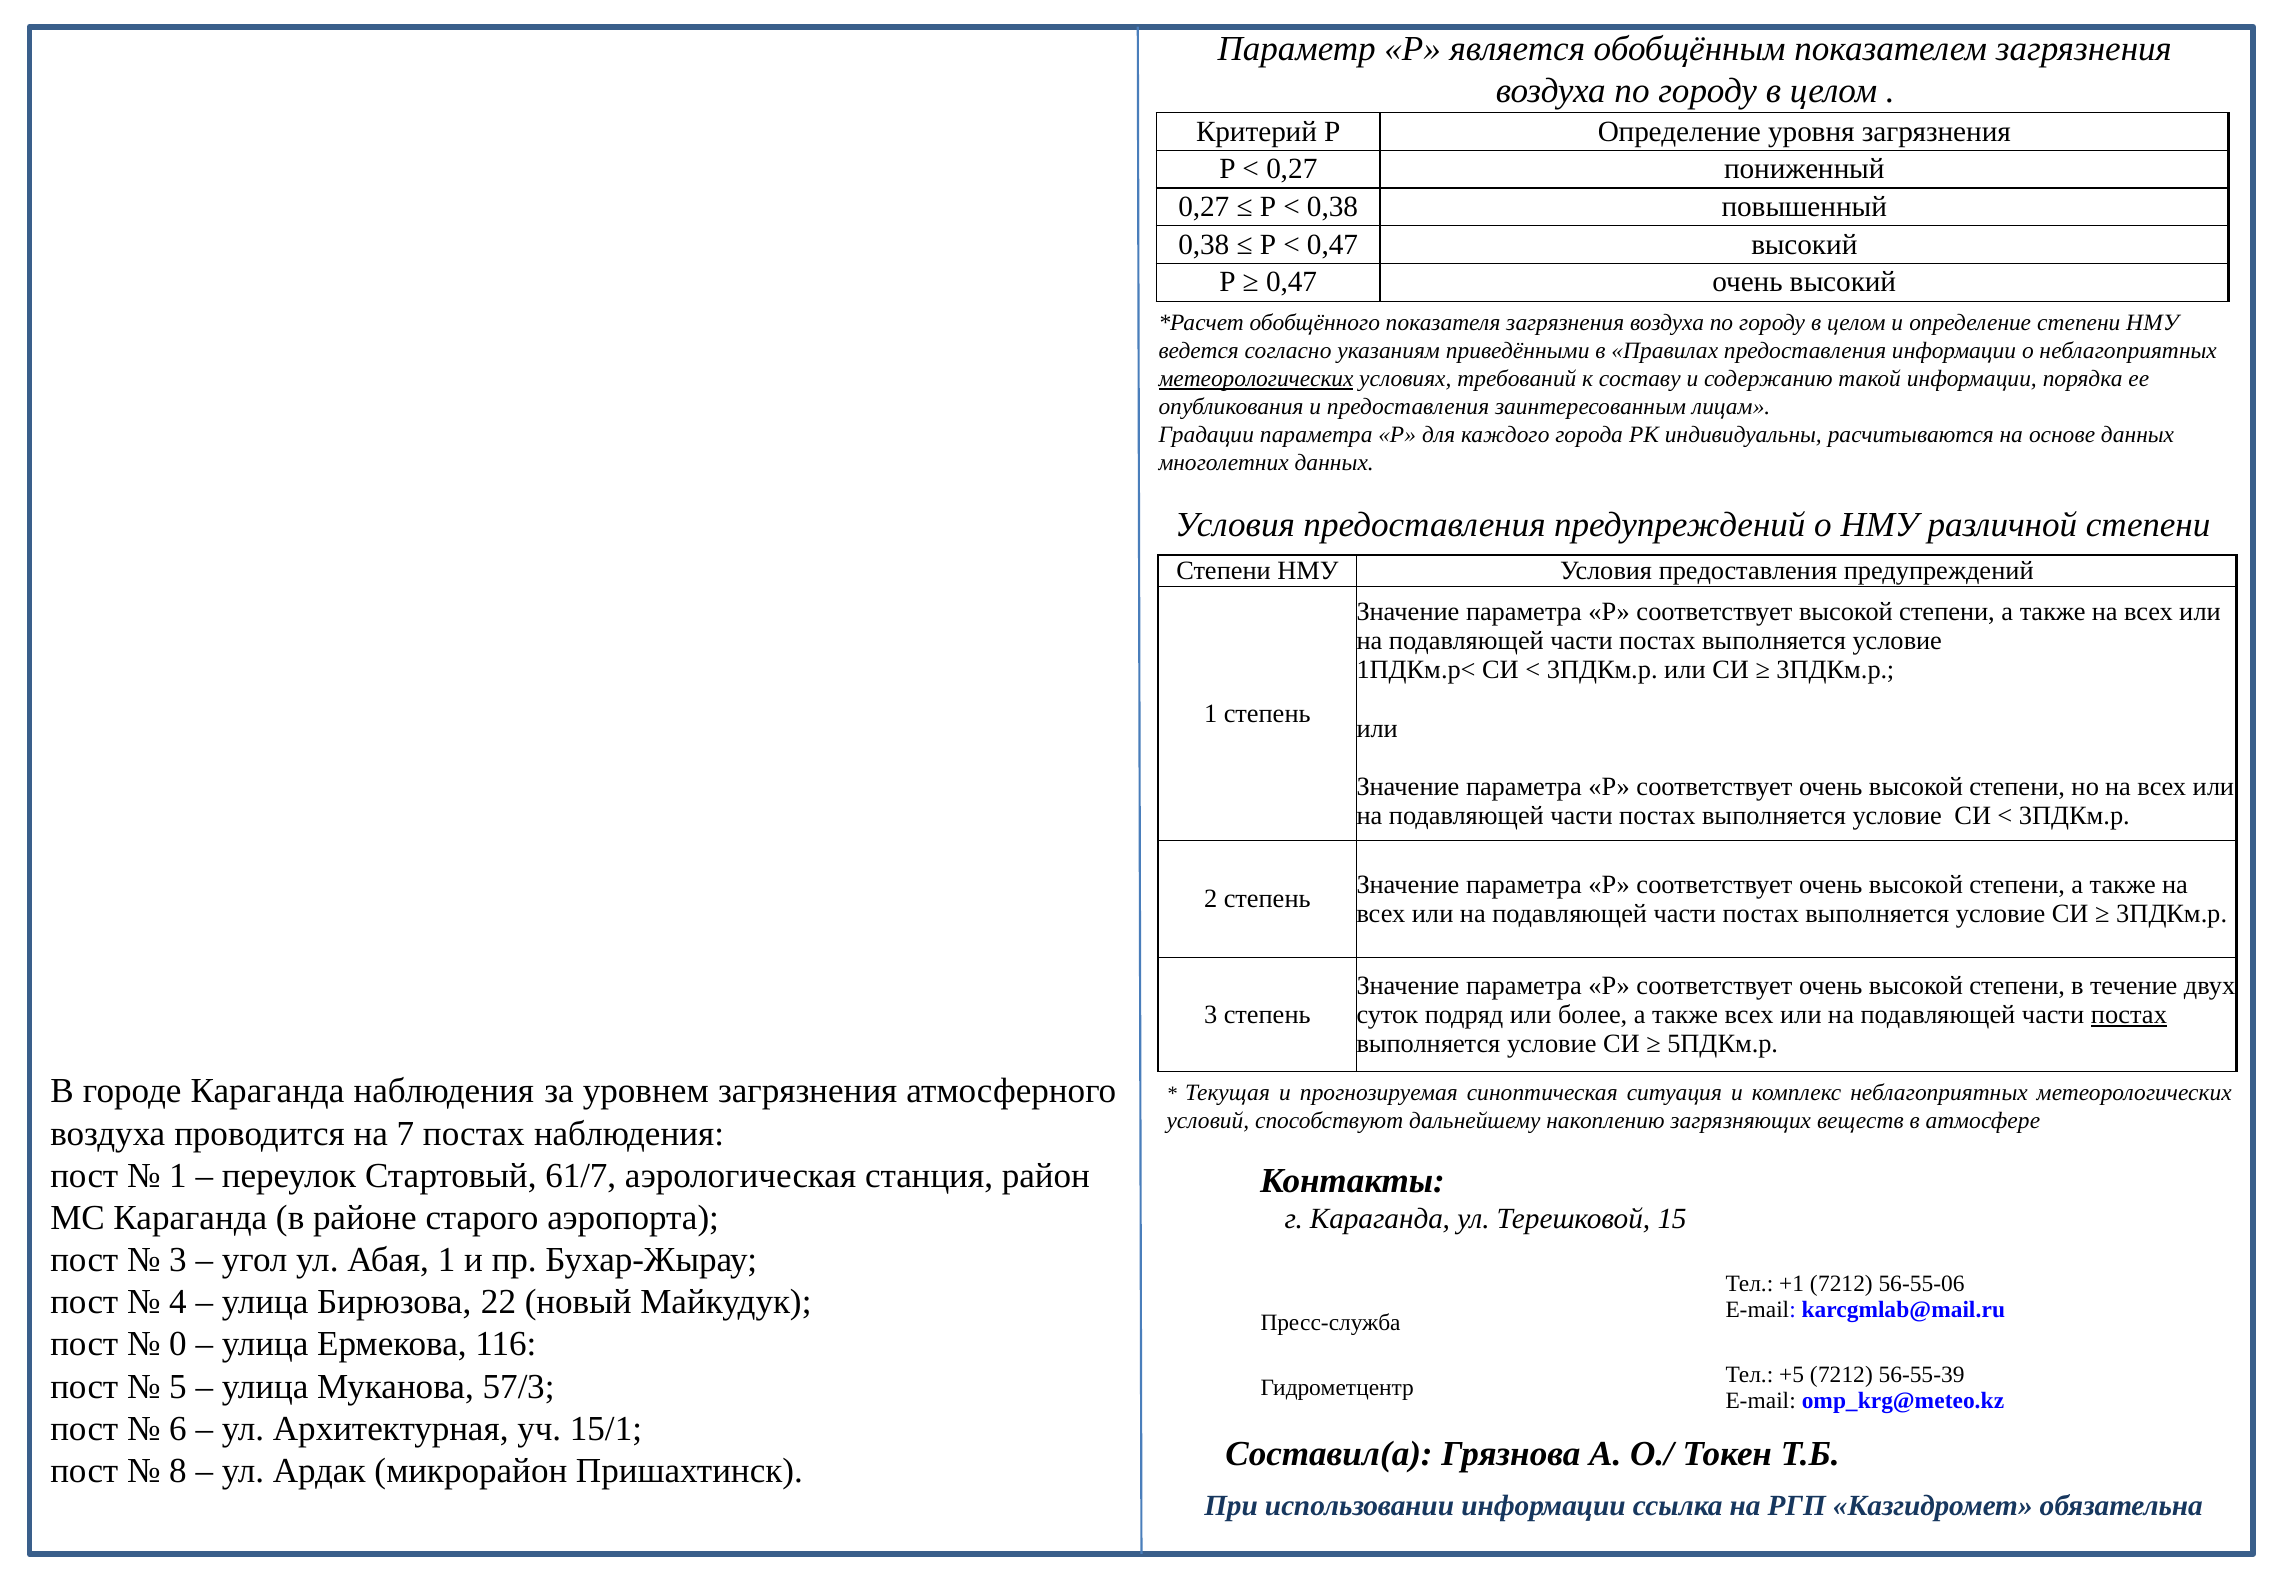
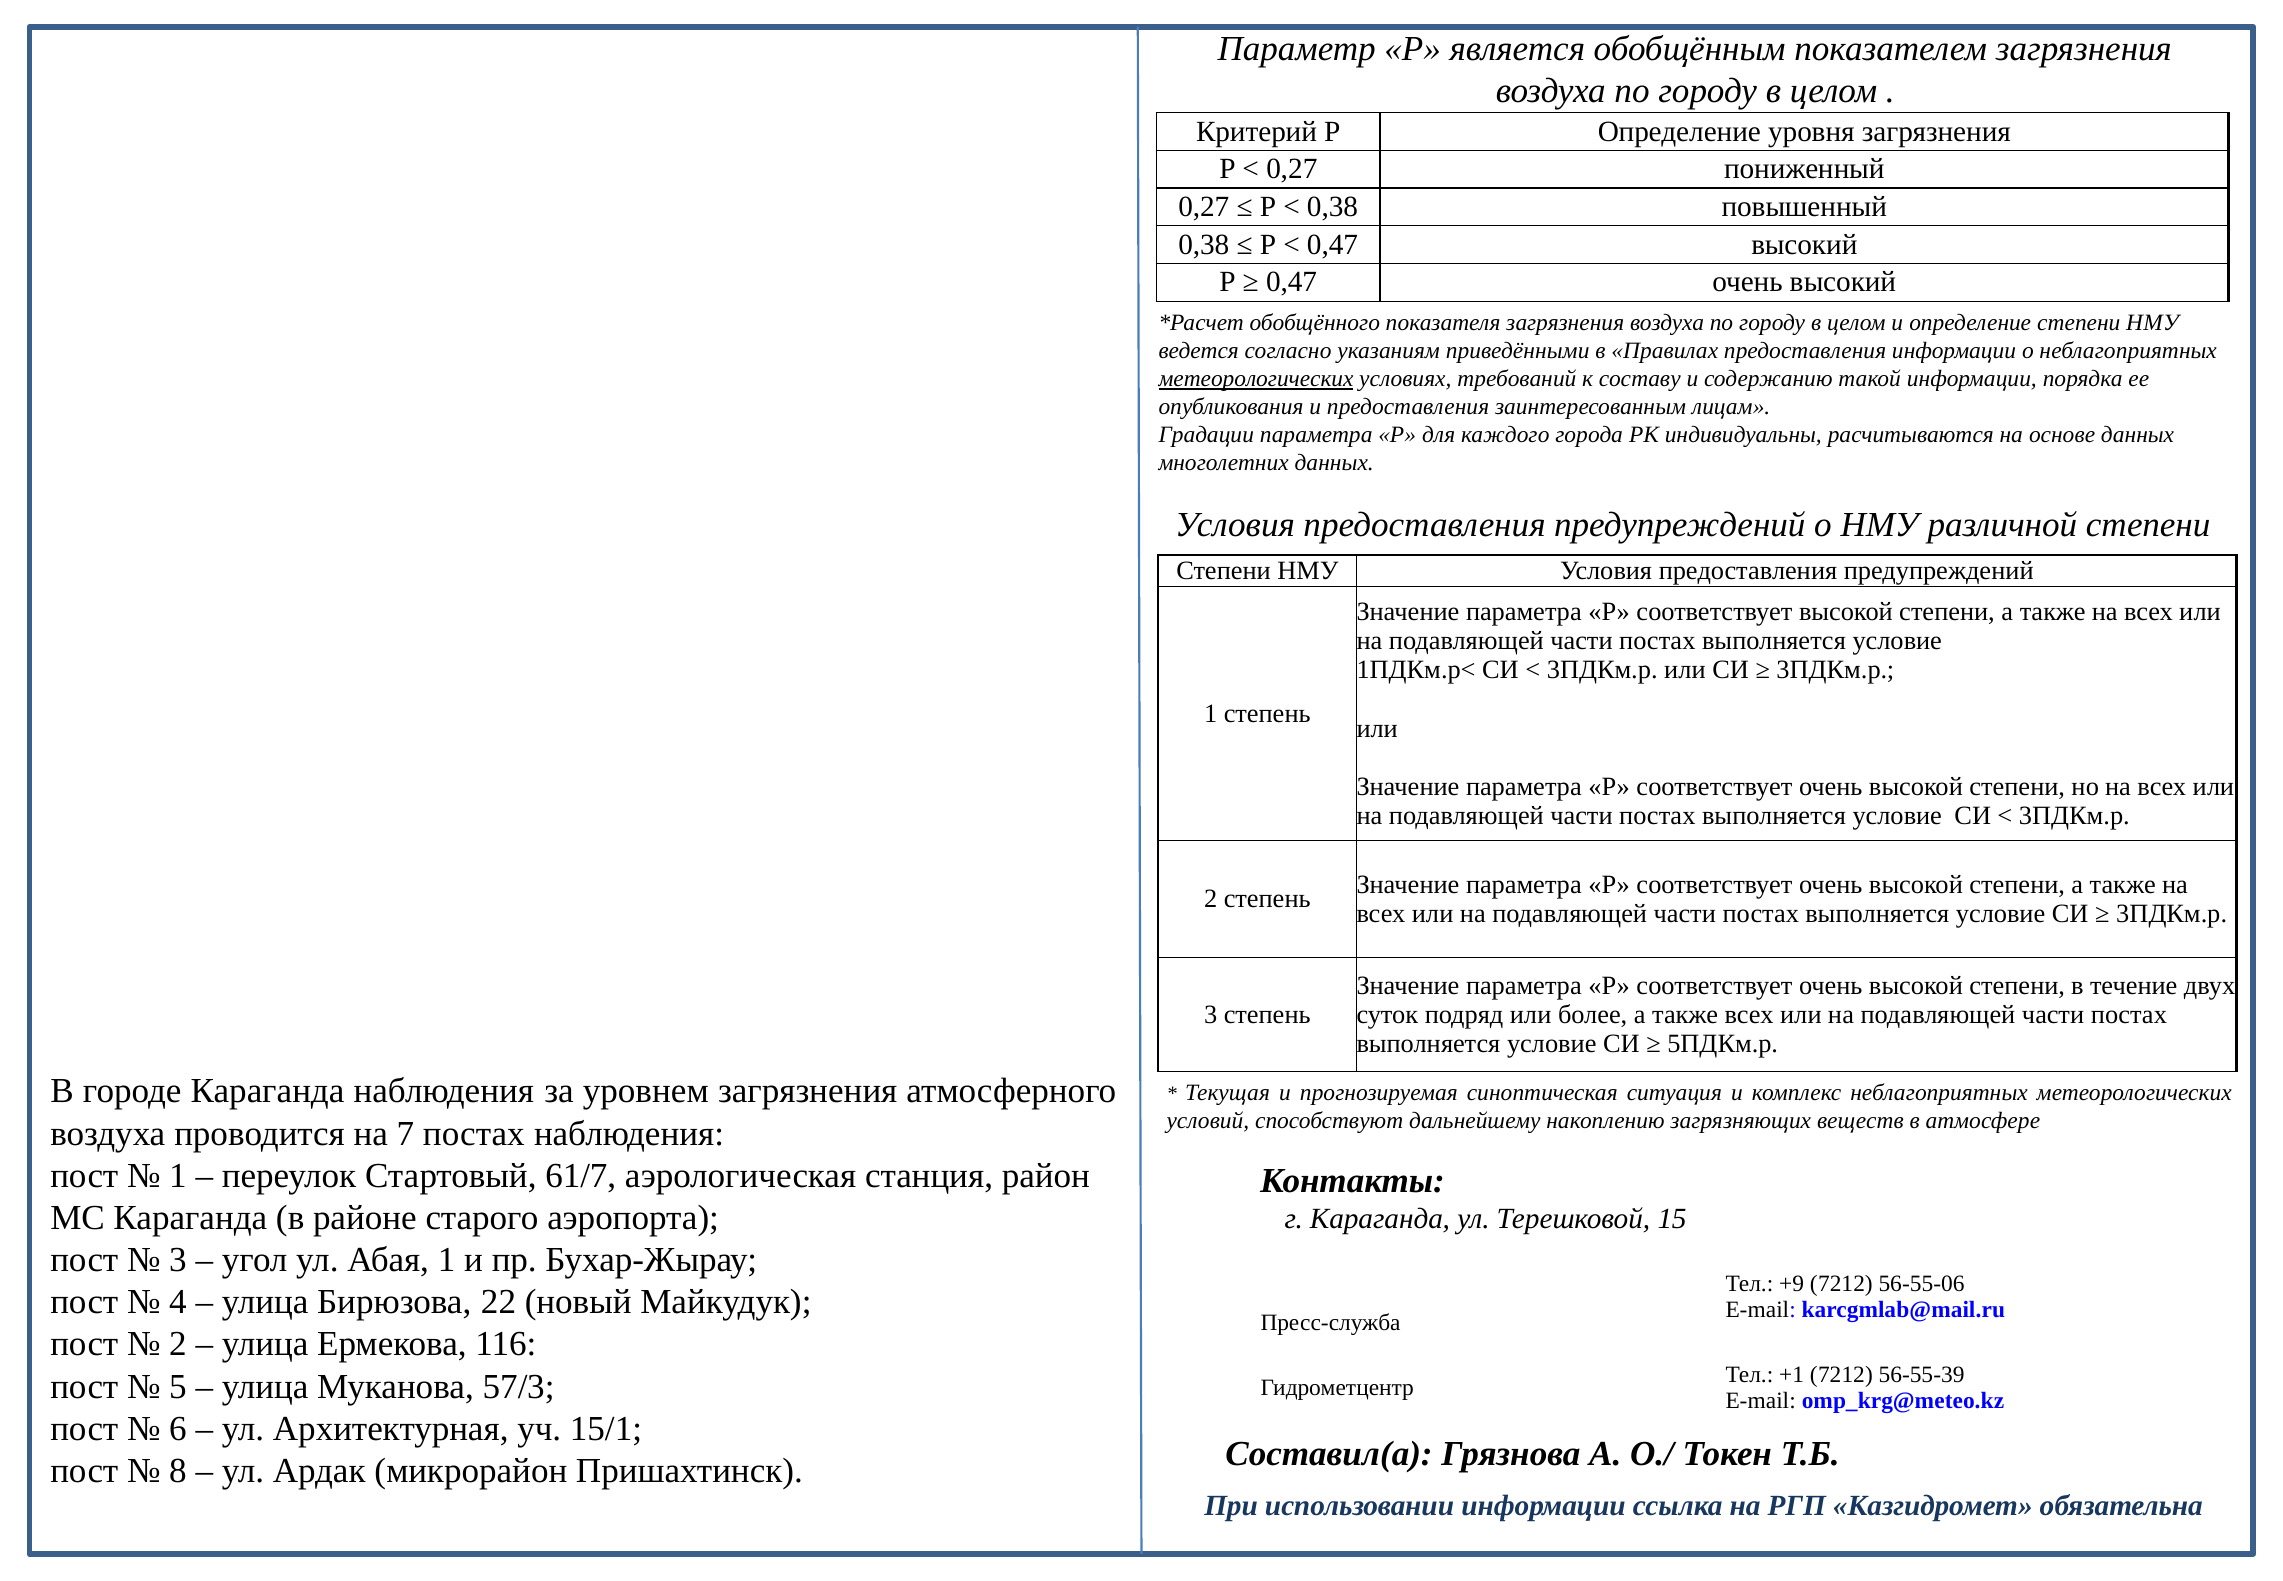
постах at (2129, 1014) underline: present -> none
+1: +1 -> +9
0 at (178, 1344): 0 -> 2
+5: +5 -> +1
